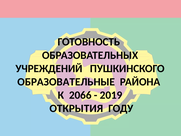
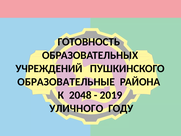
2066: 2066 -> 2048
ОТКРЫТИЯ: ОТКРЫТИЯ -> УЛИЧНОГО
